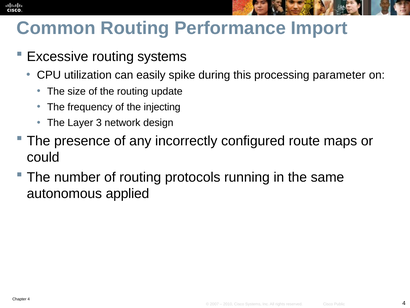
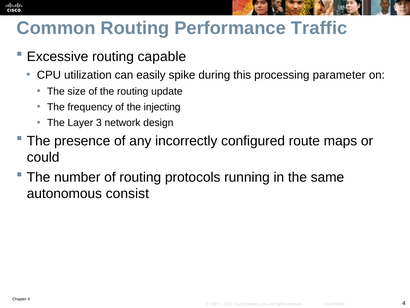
Import: Import -> Traffic
routing systems: systems -> capable
applied: applied -> consist
